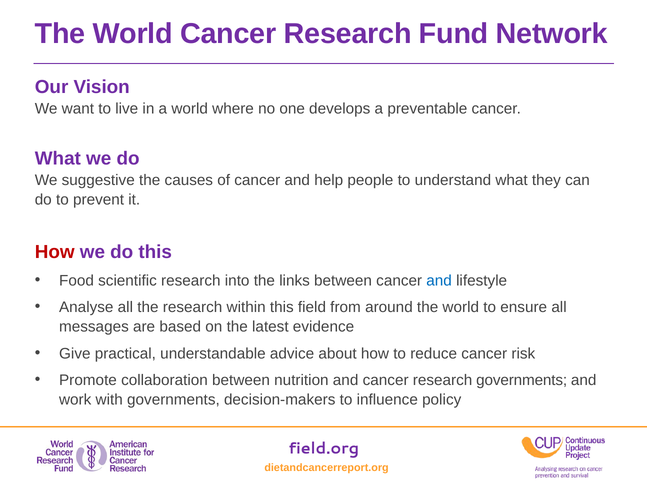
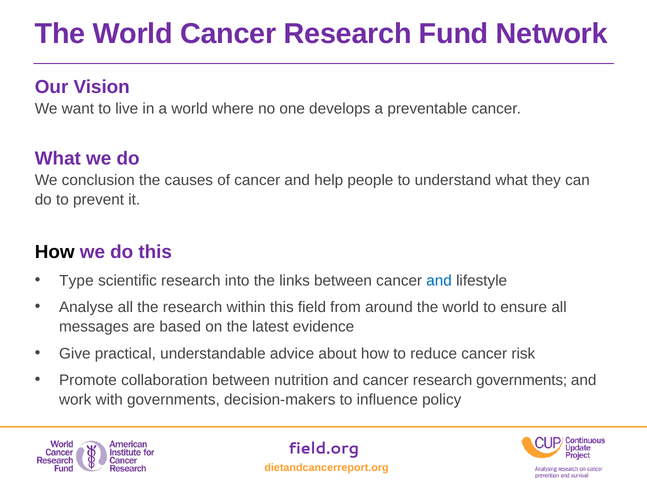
suggestive: suggestive -> conclusion
How at (55, 252) colour: red -> black
Food: Food -> Type
